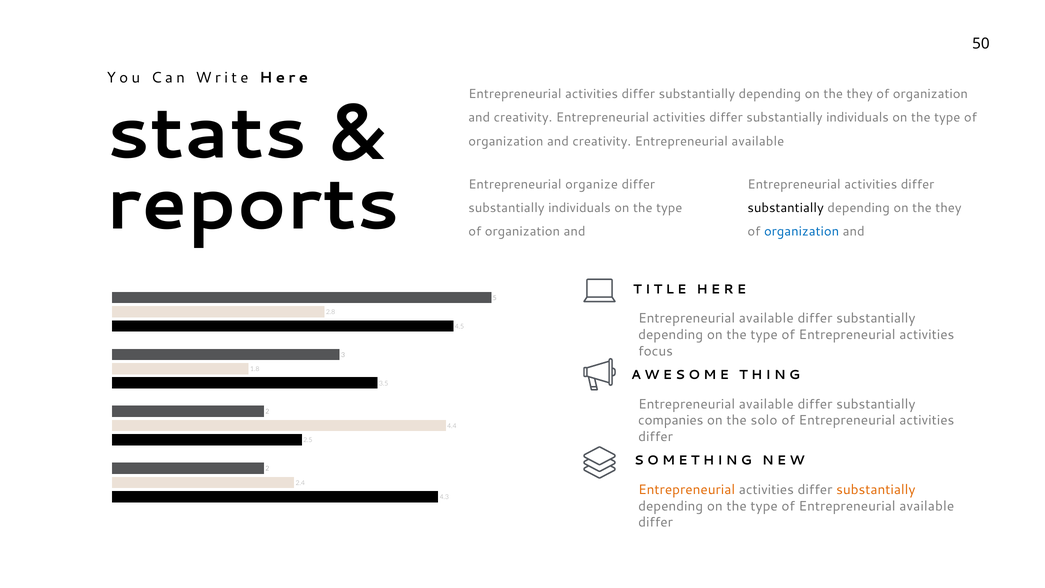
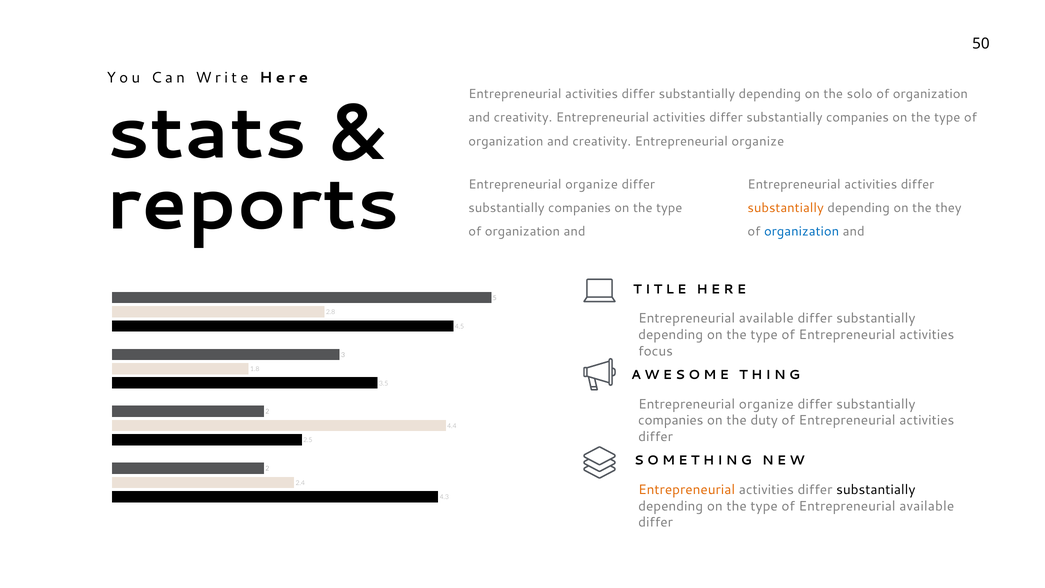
they at (860, 94): they -> solo
activities differ substantially individuals: individuals -> companies
creativity Entrepreneurial available: available -> organize
individuals at (579, 208): individuals -> companies
substantially at (786, 208) colour: black -> orange
available at (766, 404): available -> organize
solo: solo -> duty
substantially at (876, 490) colour: orange -> black
